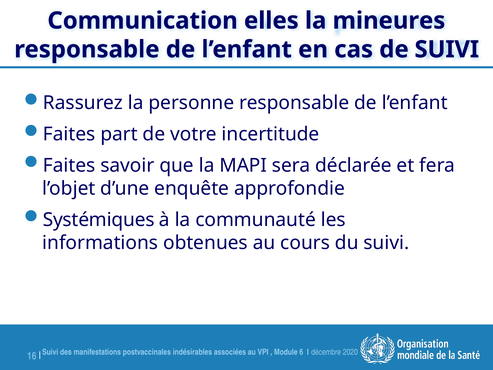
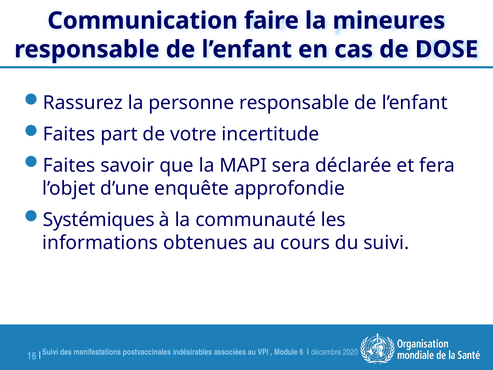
elles: elles -> faire
de SUIVI: SUIVI -> DOSE
